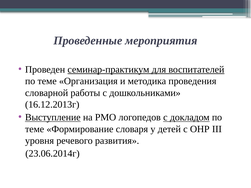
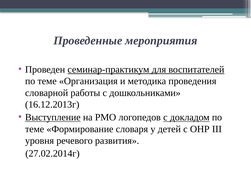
23.06.2014г: 23.06.2014г -> 27.02.2014г
